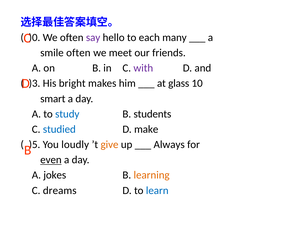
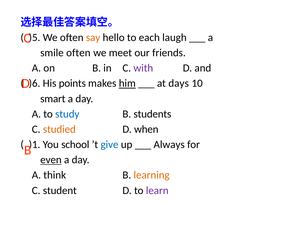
)0: )0 -> )5
say colour: purple -> orange
many: many -> laugh
)3: )3 -> )6
bright: bright -> points
him underline: none -> present
glass: glass -> days
studied colour: blue -> orange
make: make -> when
)5: )5 -> )1
loudly: loudly -> school
give colour: orange -> blue
jokes: jokes -> think
dreams: dreams -> student
learn colour: blue -> purple
